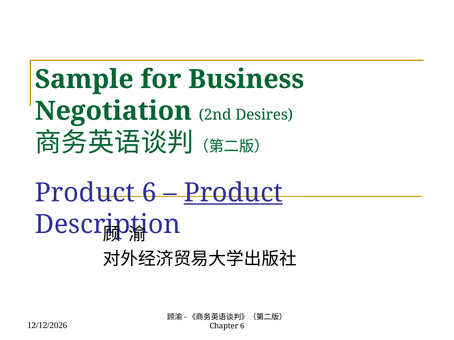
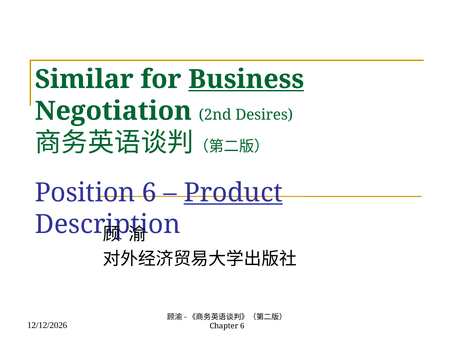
Sample: Sample -> Similar
Business underline: none -> present
Product at (85, 193): Product -> Position
